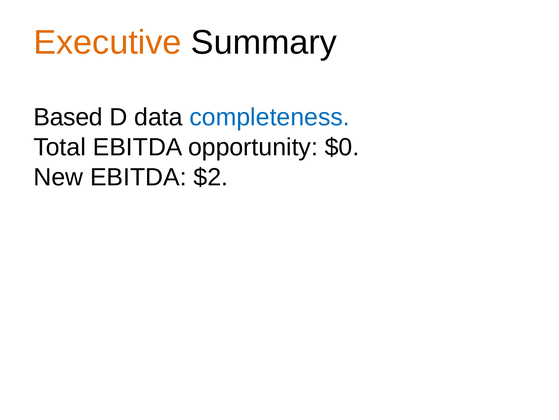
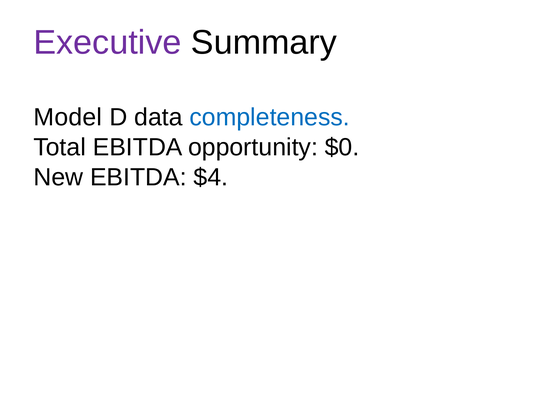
Executive colour: orange -> purple
Based: Based -> Model
$2: $2 -> $4
